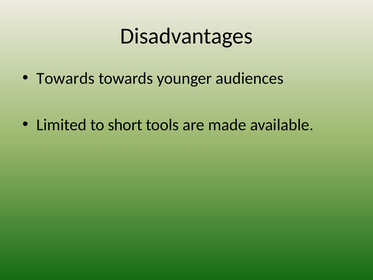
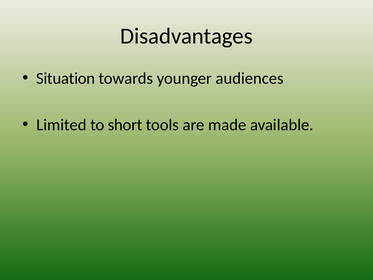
Towards at (66, 78): Towards -> Situation
